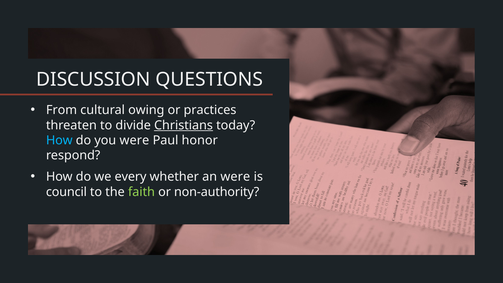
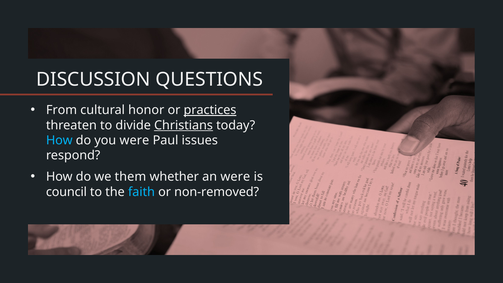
owing: owing -> honor
practices underline: none -> present
honor: honor -> issues
every: every -> them
faith colour: light green -> light blue
non-authority: non-authority -> non-removed
